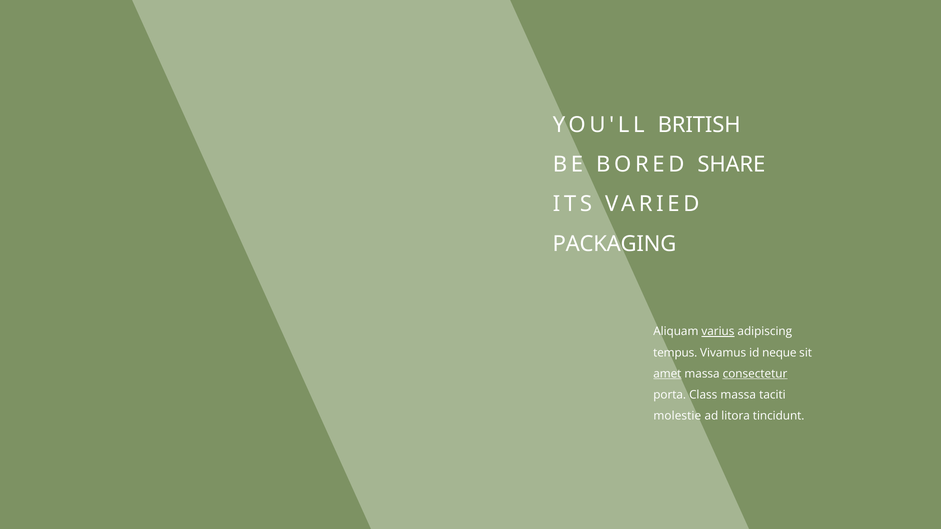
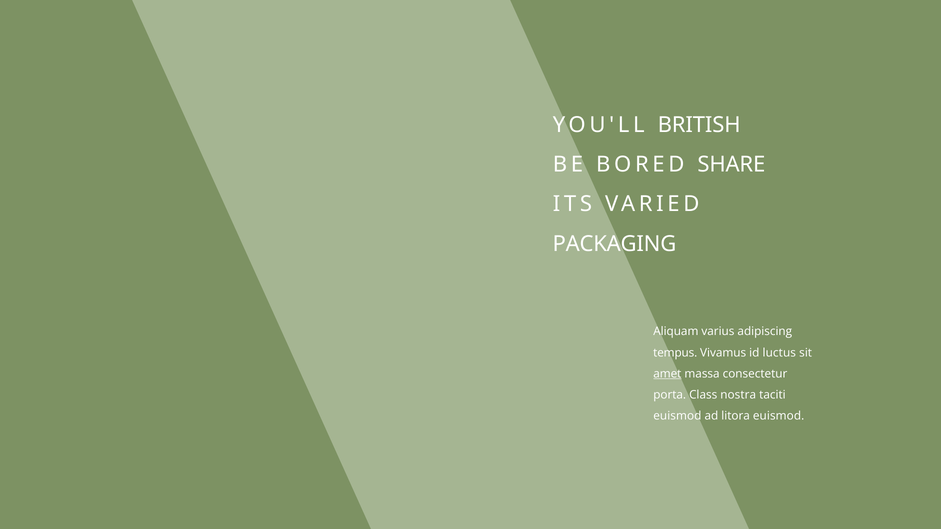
varius underline: present -> none
neque: neque -> luctus
consectetur underline: present -> none
Class massa: massa -> nostra
molestie at (677, 416): molestie -> euismod
litora tincidunt: tincidunt -> euismod
